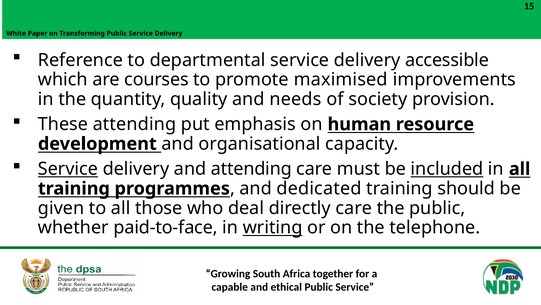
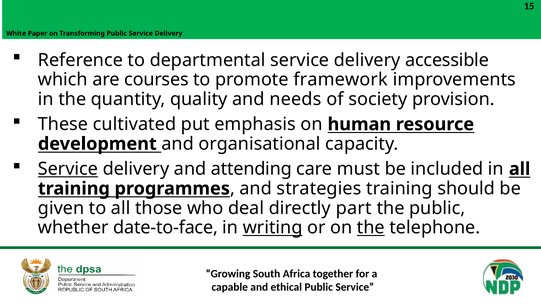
maximised: maximised -> framework
These attending: attending -> cultivated
included underline: present -> none
dedicated: dedicated -> strategies
directly care: care -> part
paid-to-face: paid-to-face -> date-to-face
the at (371, 227) underline: none -> present
